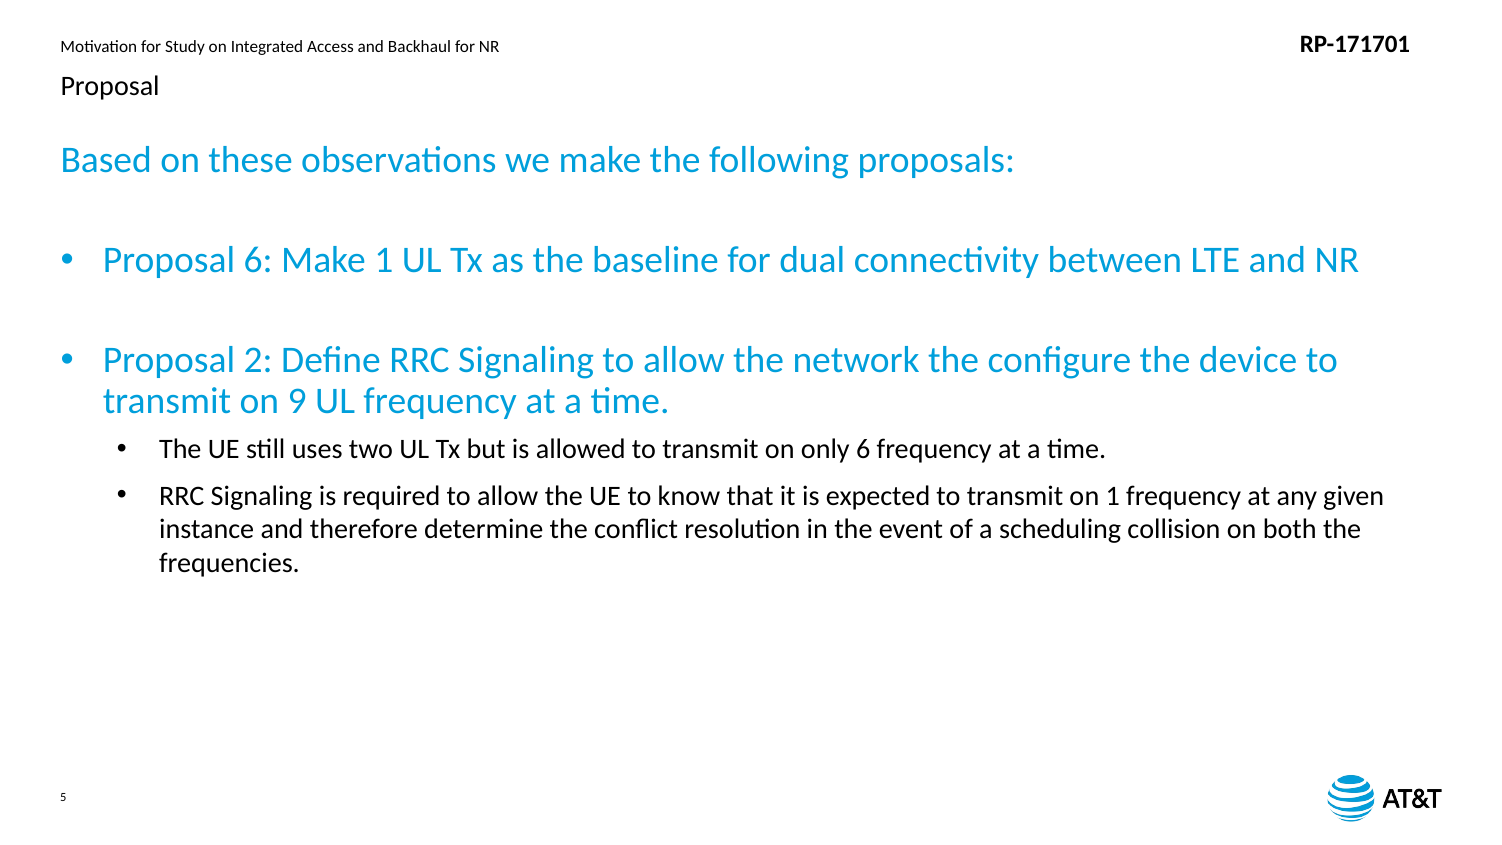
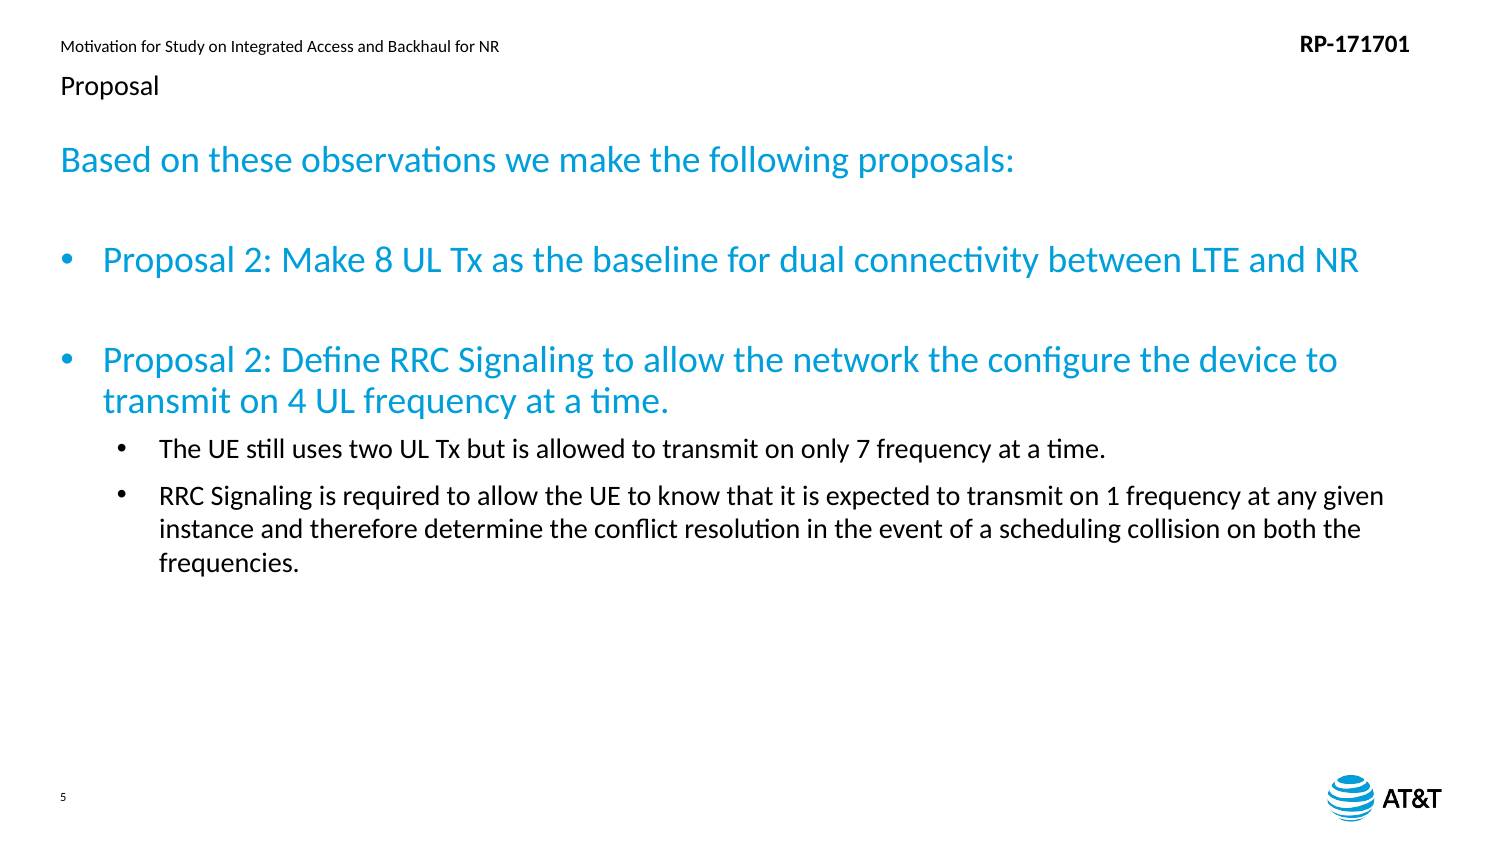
6 at (258, 260): 6 -> 2
Make 1: 1 -> 8
9: 9 -> 4
only 6: 6 -> 7
